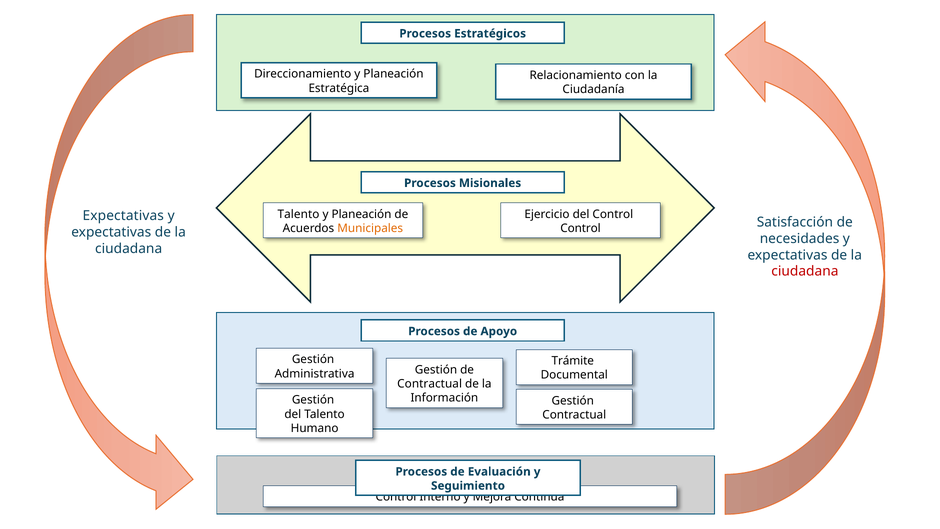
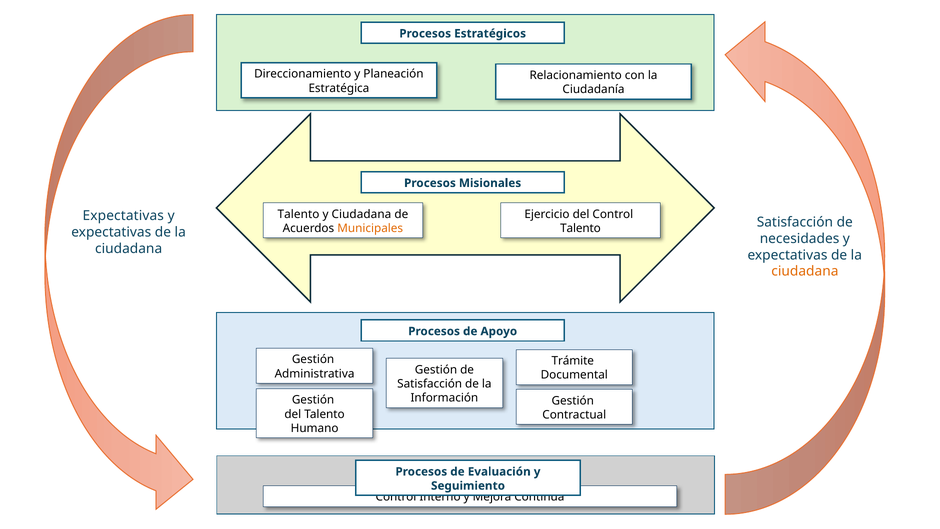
Planeación at (361, 214): Planeación -> Ciudadana
Control at (581, 228): Control -> Talento
ciudadana at (805, 271) colour: red -> orange
Contractual at (430, 384): Contractual -> Satisfacción
